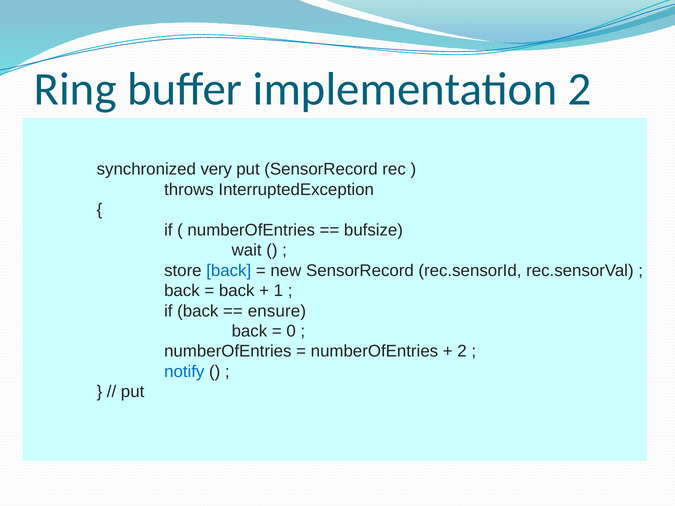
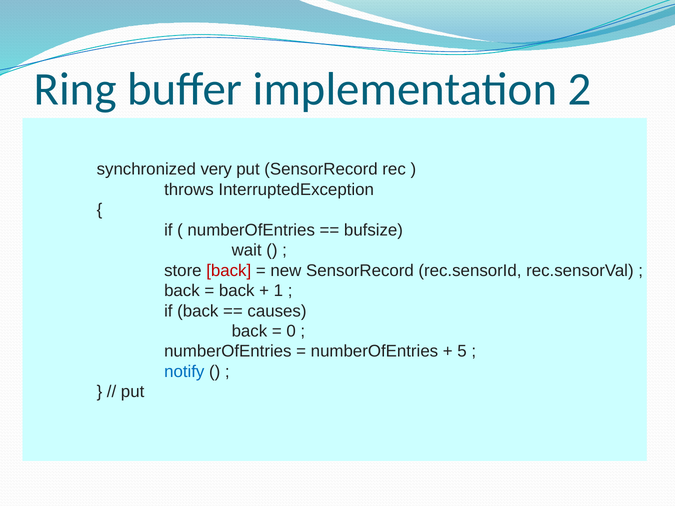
back at (229, 271) colour: blue -> red
ensure: ensure -> causes
2 at (462, 352): 2 -> 5
